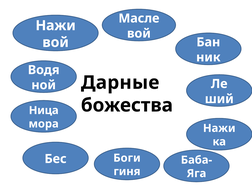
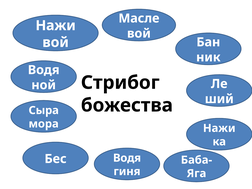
Дарные: Дарные -> Стрибог
Ница: Ница -> Сыра
Бес Боги: Боги -> Водя
